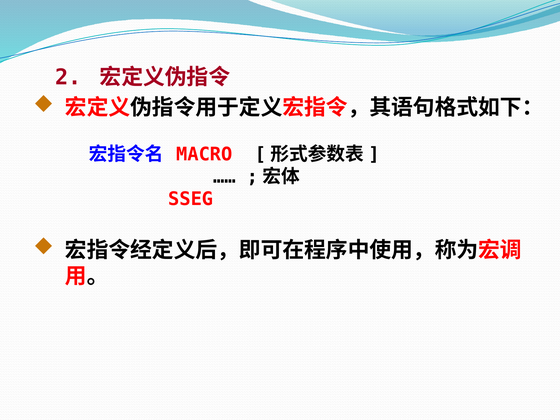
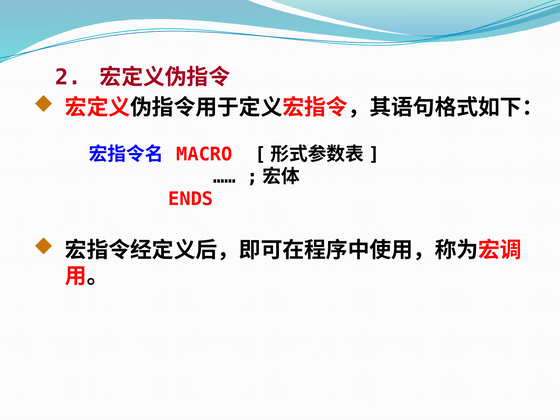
SSEG: SSEG -> ENDS
